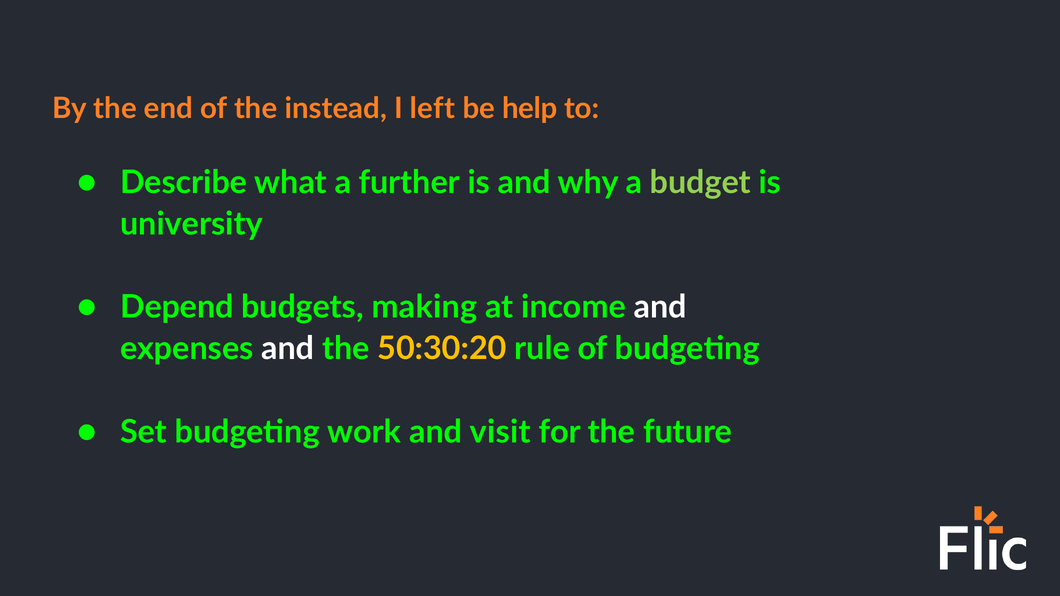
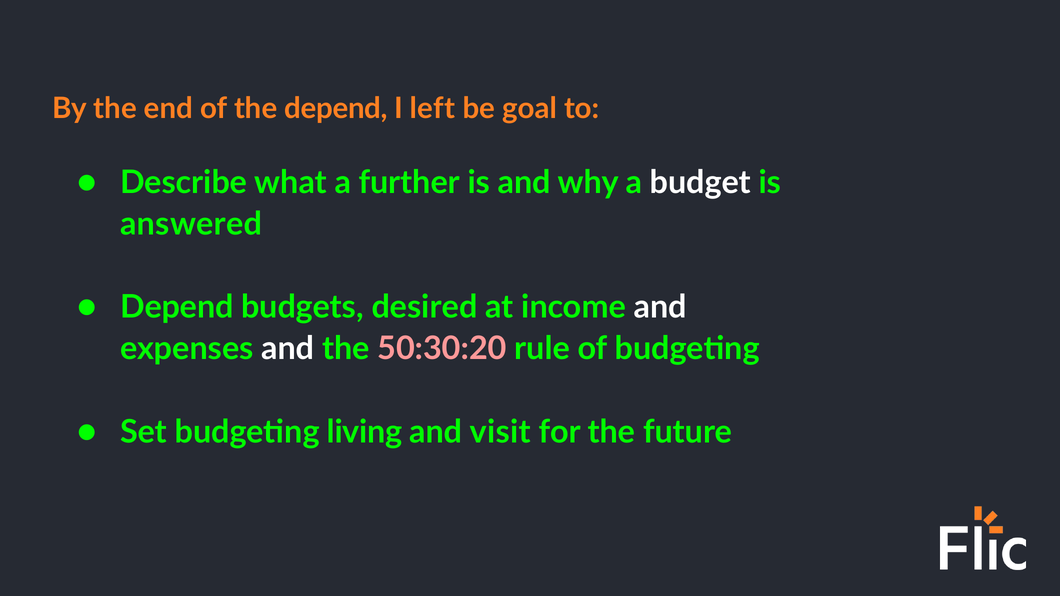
the instead: instead -> depend
help: help -> goal
budget colour: light green -> white
university: university -> answered
making: making -> desired
50:30:20 colour: yellow -> pink
work: work -> living
